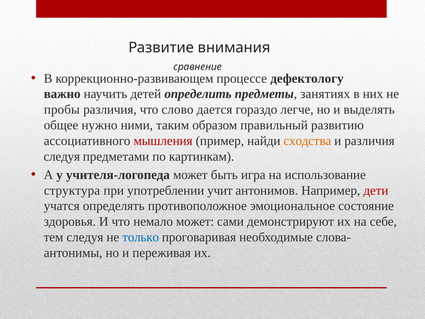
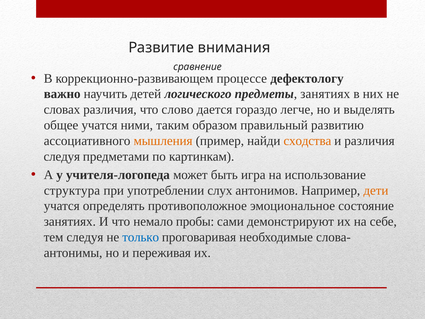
определить: определить -> логического
пробы: пробы -> словах
общее нужно: нужно -> учатся
мышления colour: red -> orange
учит: учит -> слух
дети colour: red -> orange
здоровья at (70, 221): здоровья -> занятиях
немало может: может -> пробы
